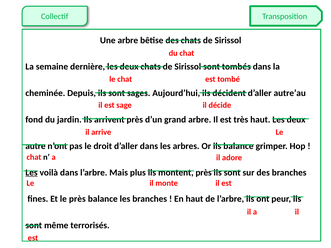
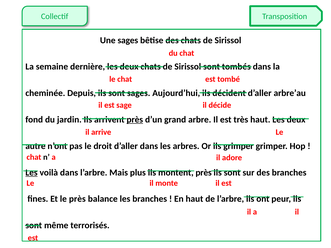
Une arbre: arbre -> sages
autre’au: autre’au -> arbre’au
près at (135, 120) underline: none -> present
ils balance: balance -> grimper
